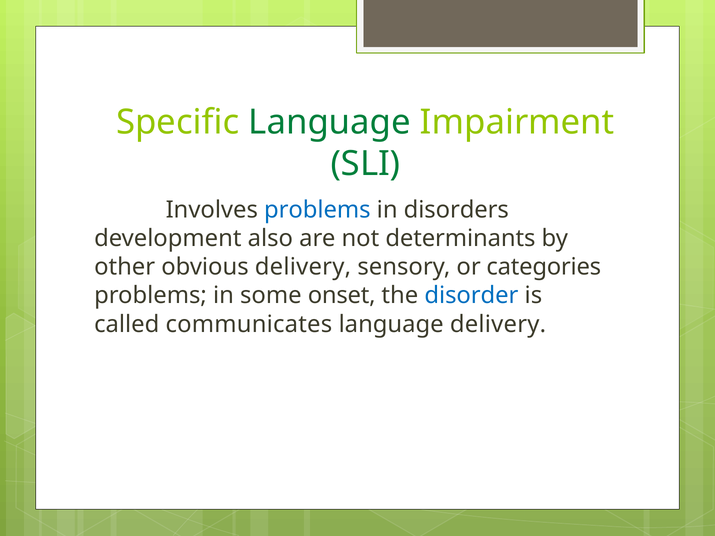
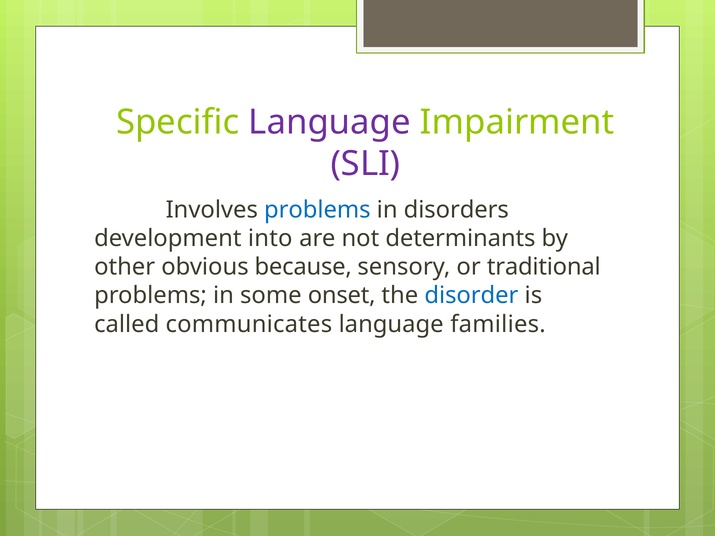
Language at (330, 122) colour: green -> purple
SLI colour: green -> purple
also: also -> into
obvious delivery: delivery -> because
categories: categories -> traditional
language delivery: delivery -> families
